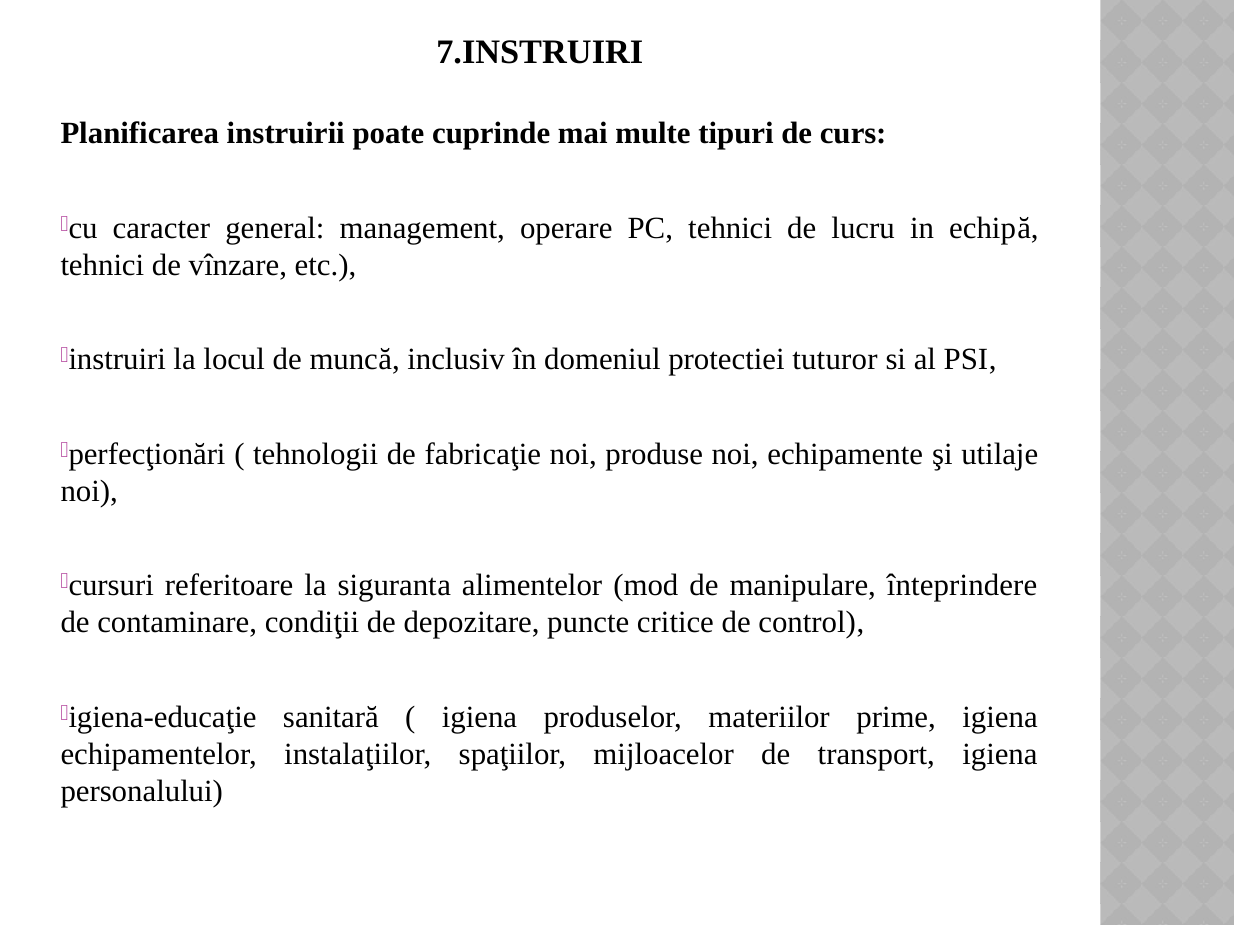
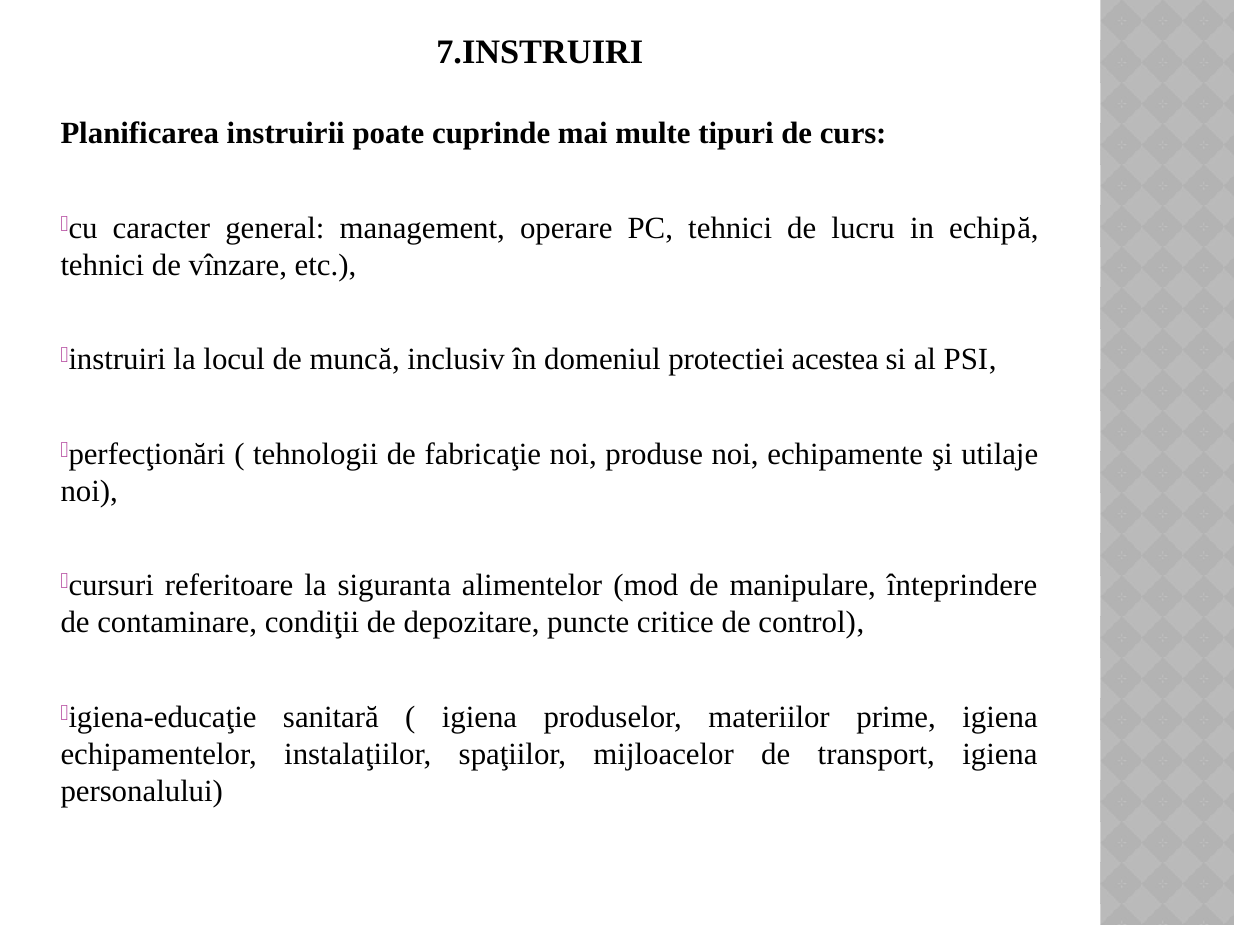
tuturor: tuturor -> acestea
